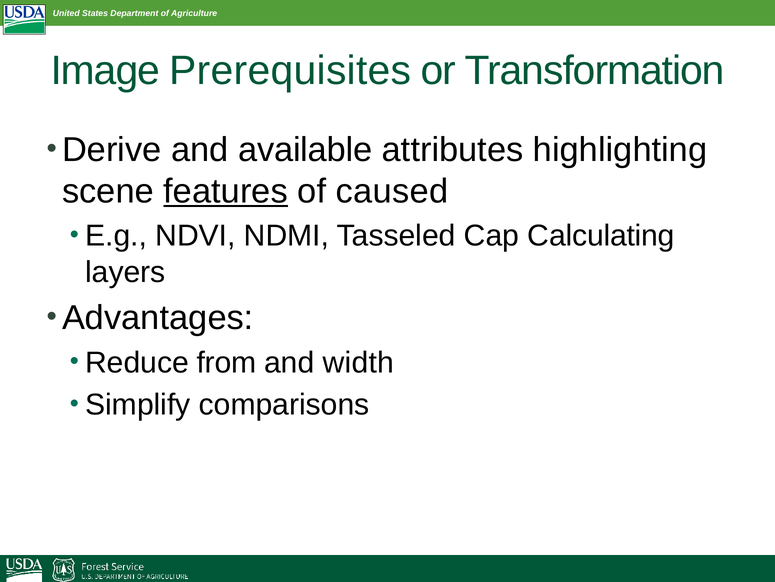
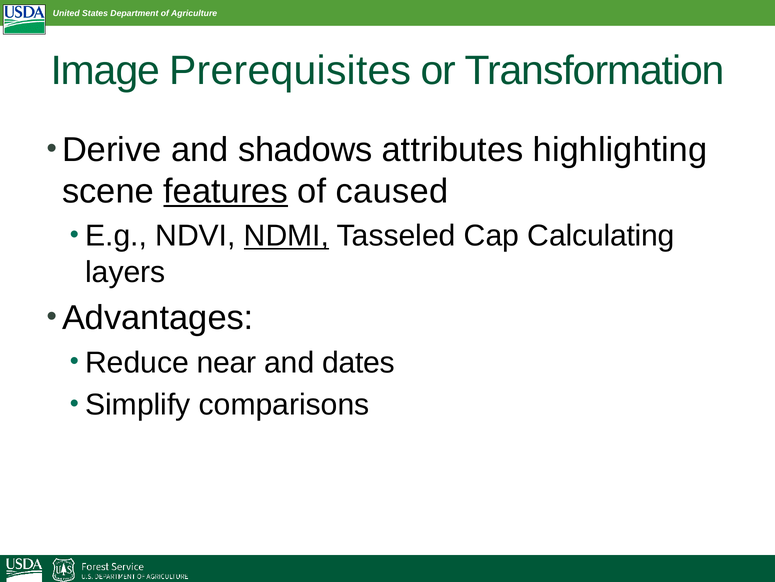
available: available -> shadows
NDMI underline: none -> present
from: from -> near
width: width -> dates
